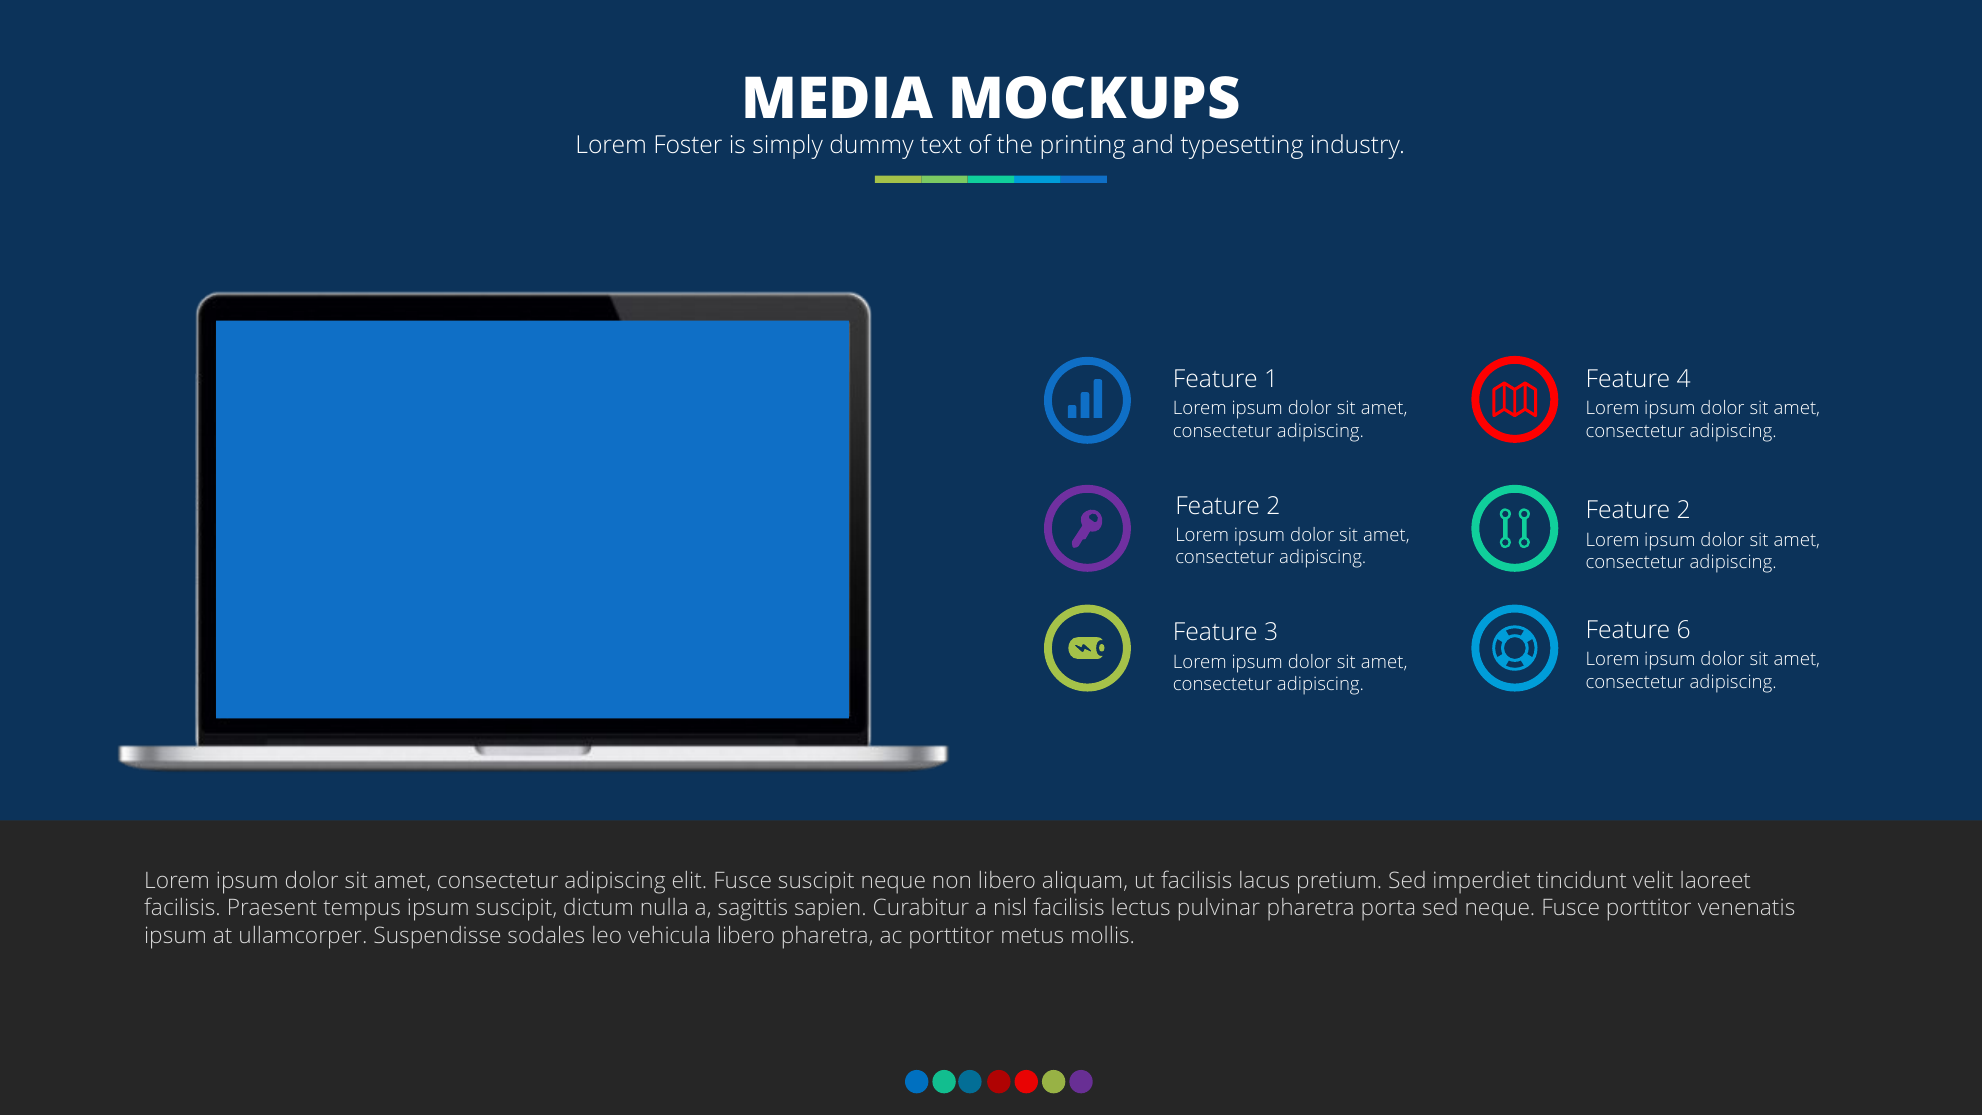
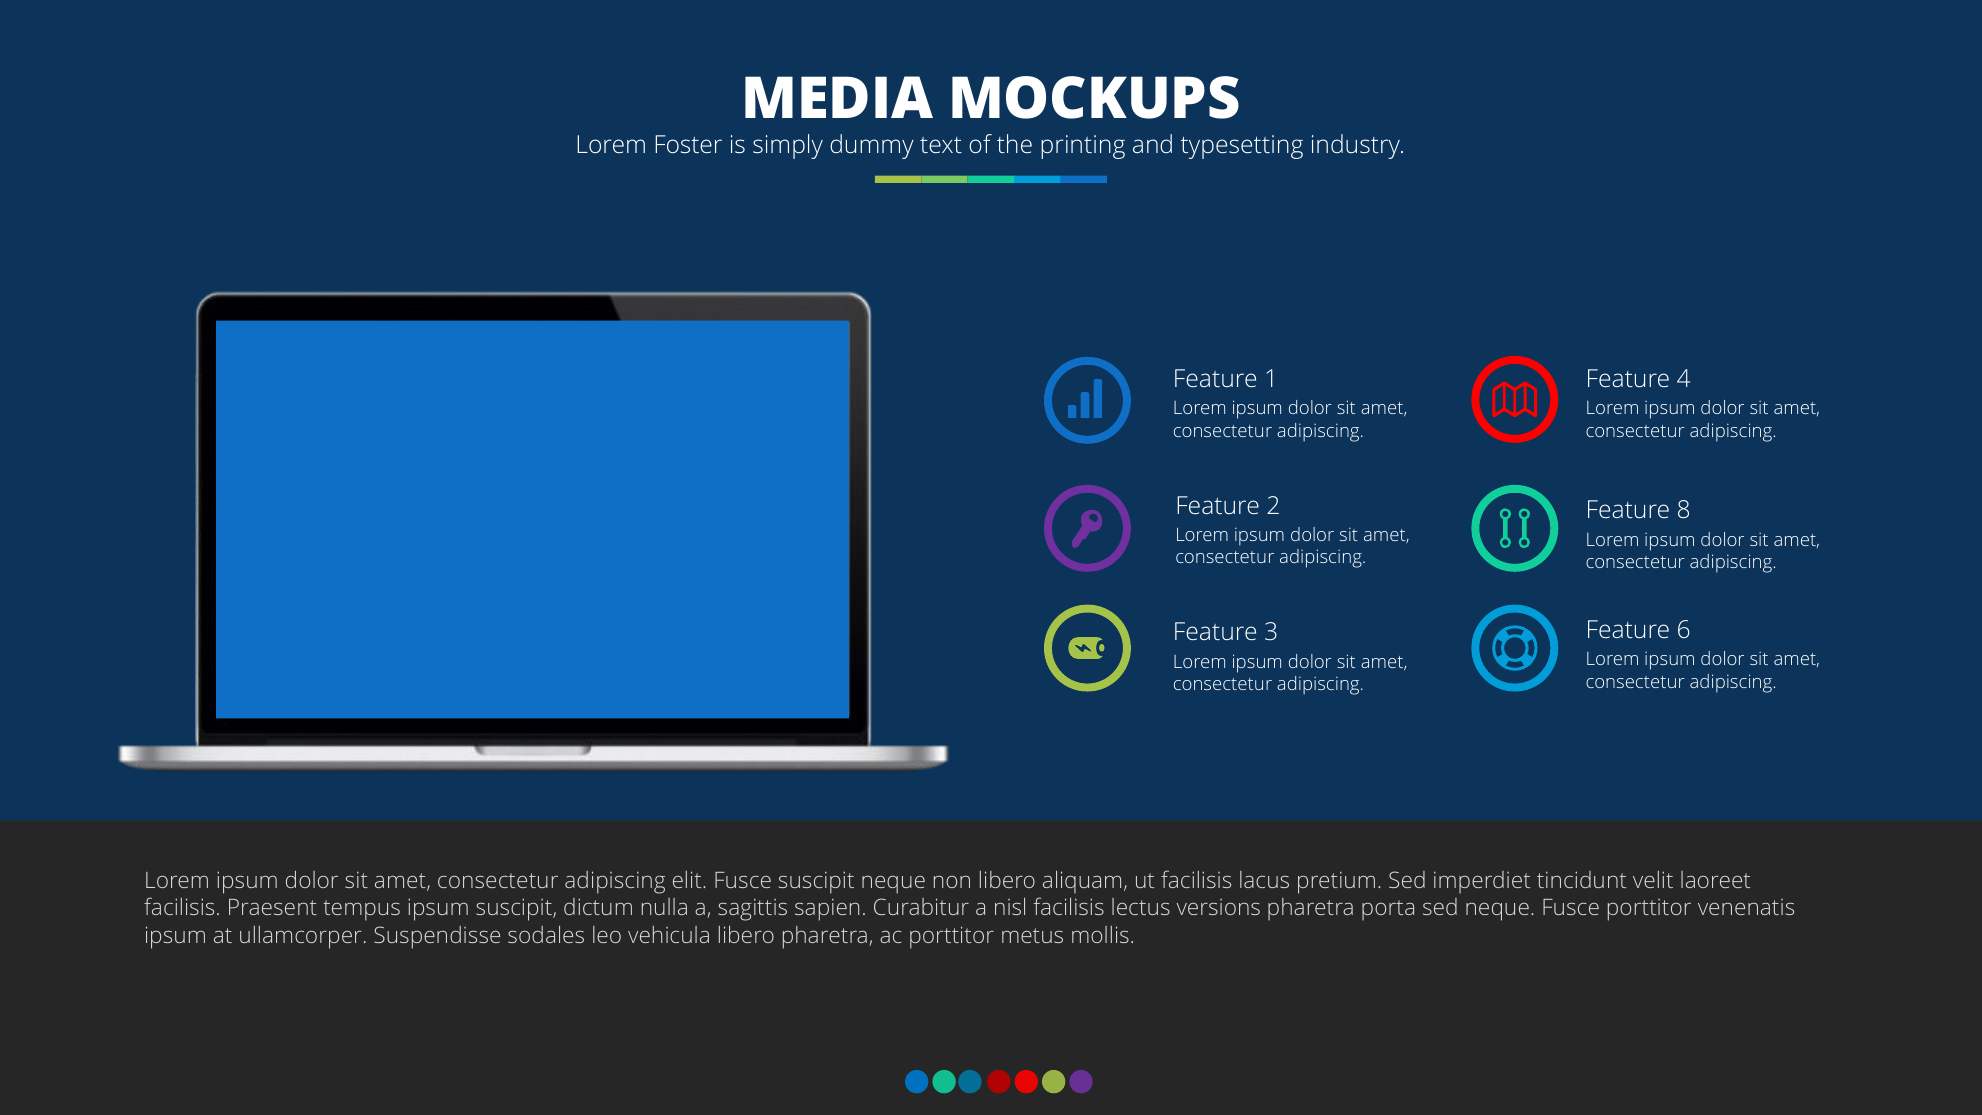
2 at (1684, 511): 2 -> 8
pulvinar: pulvinar -> versions
